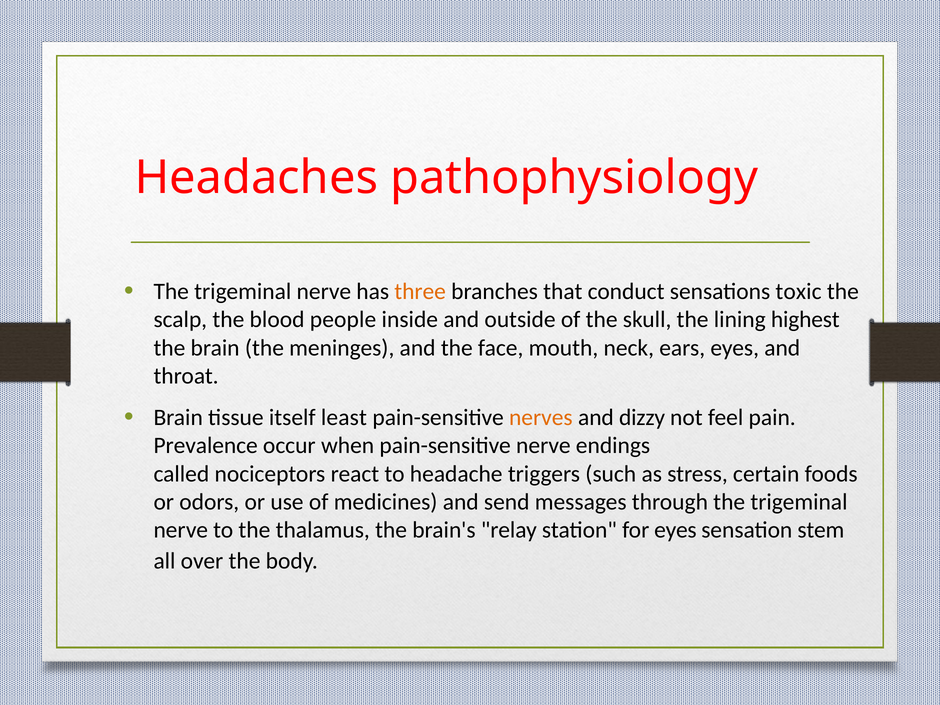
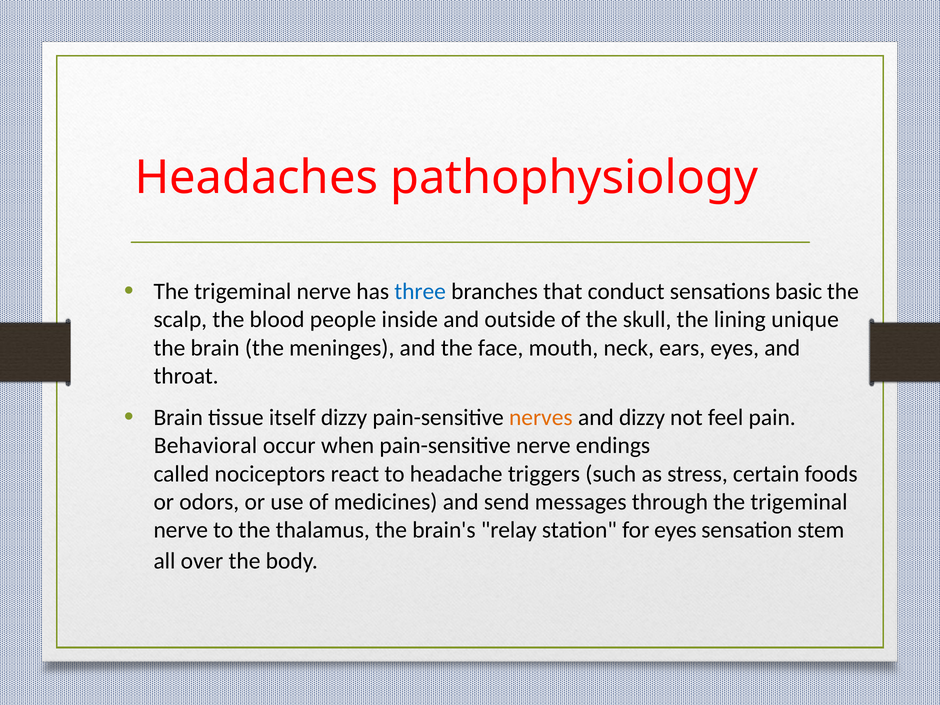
three colour: orange -> blue
toxic: toxic -> basic
highest: highest -> unique
itself least: least -> dizzy
Prevalence: Prevalence -> Behavioral
